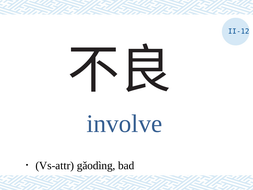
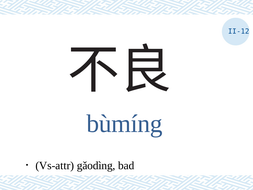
involve: involve -> bùmíng
